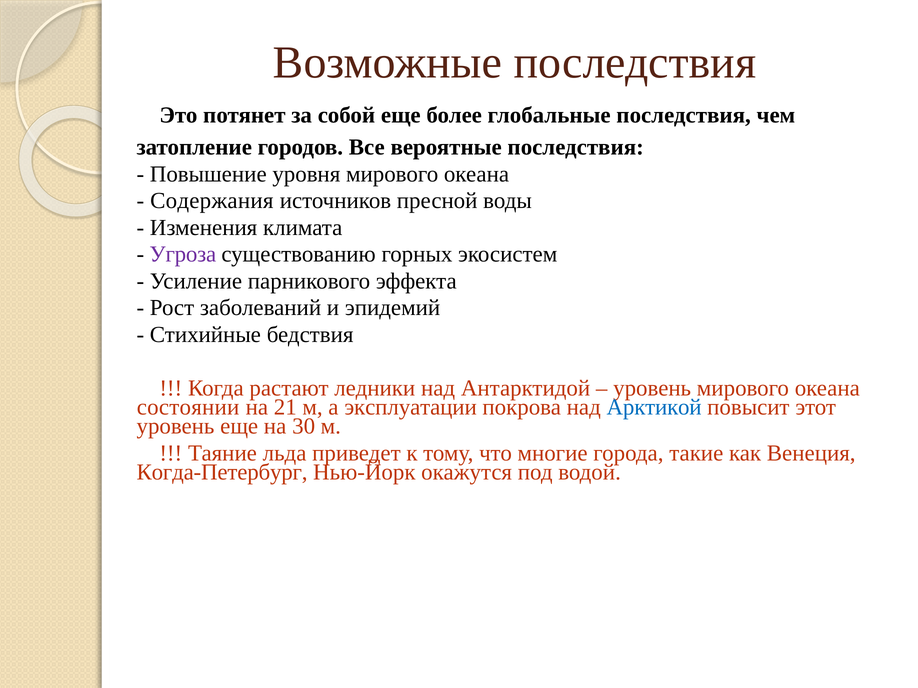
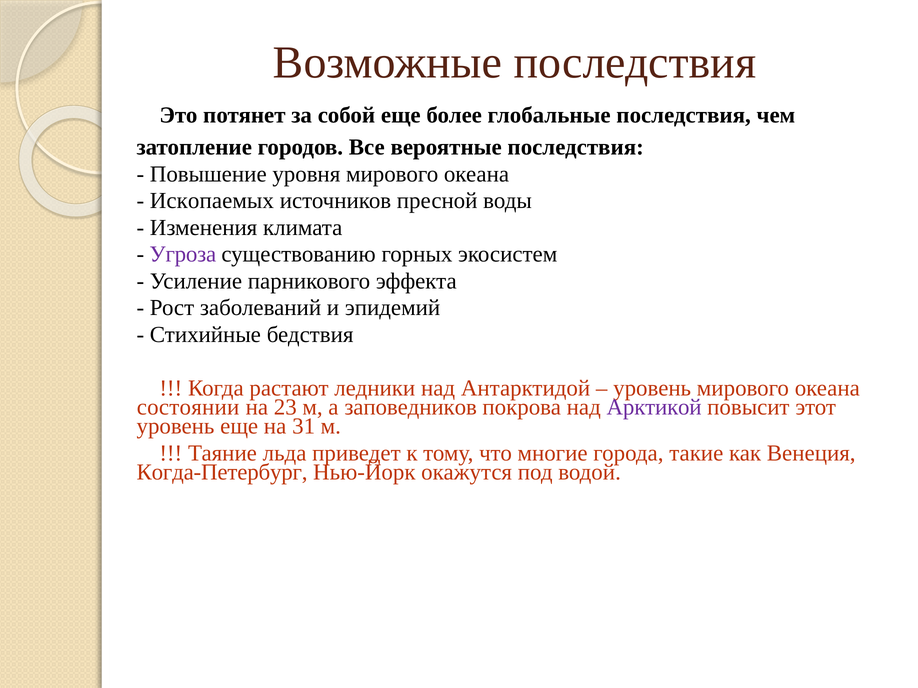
Содержания: Содержания -> Ископаемых
21: 21 -> 23
эксплуатации: эксплуатации -> заповедников
Арктикой colour: blue -> purple
30: 30 -> 31
